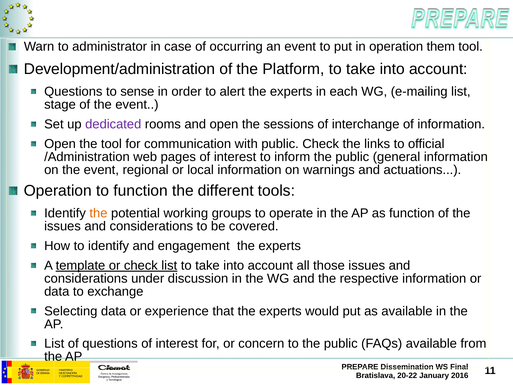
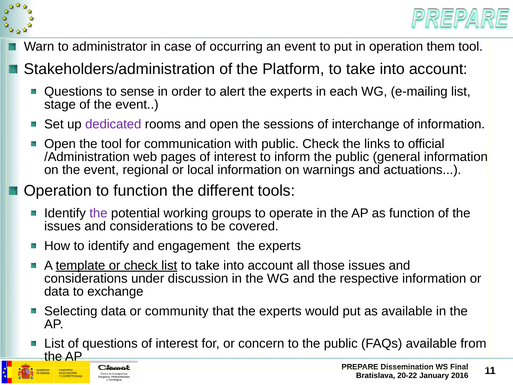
Development/administration: Development/administration -> Stakeholders/administration
the at (98, 213) colour: orange -> purple
experience: experience -> community
